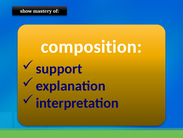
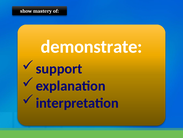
composition: composition -> demonstrate
